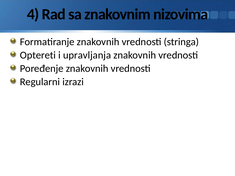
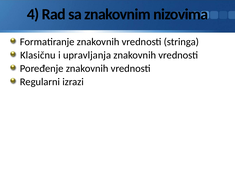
Optereti: Optereti -> Klasičnu
